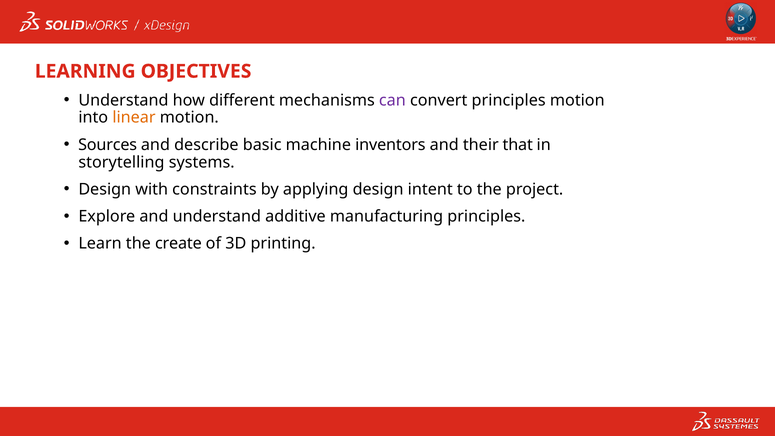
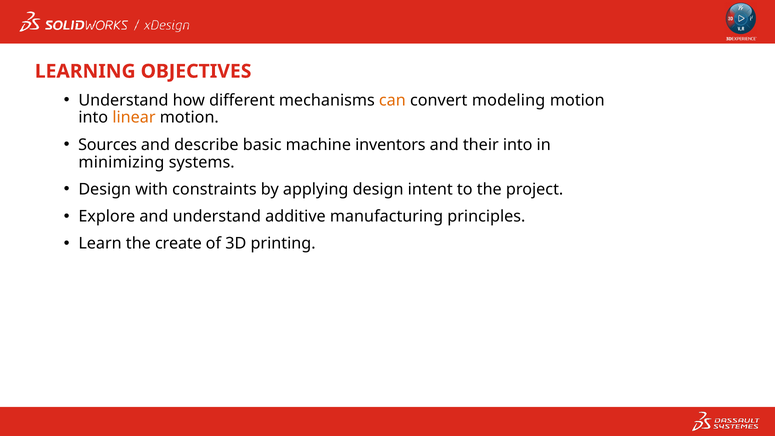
can colour: purple -> orange
convert principles: principles -> modeling
their that: that -> into
storytelling: storytelling -> minimizing
